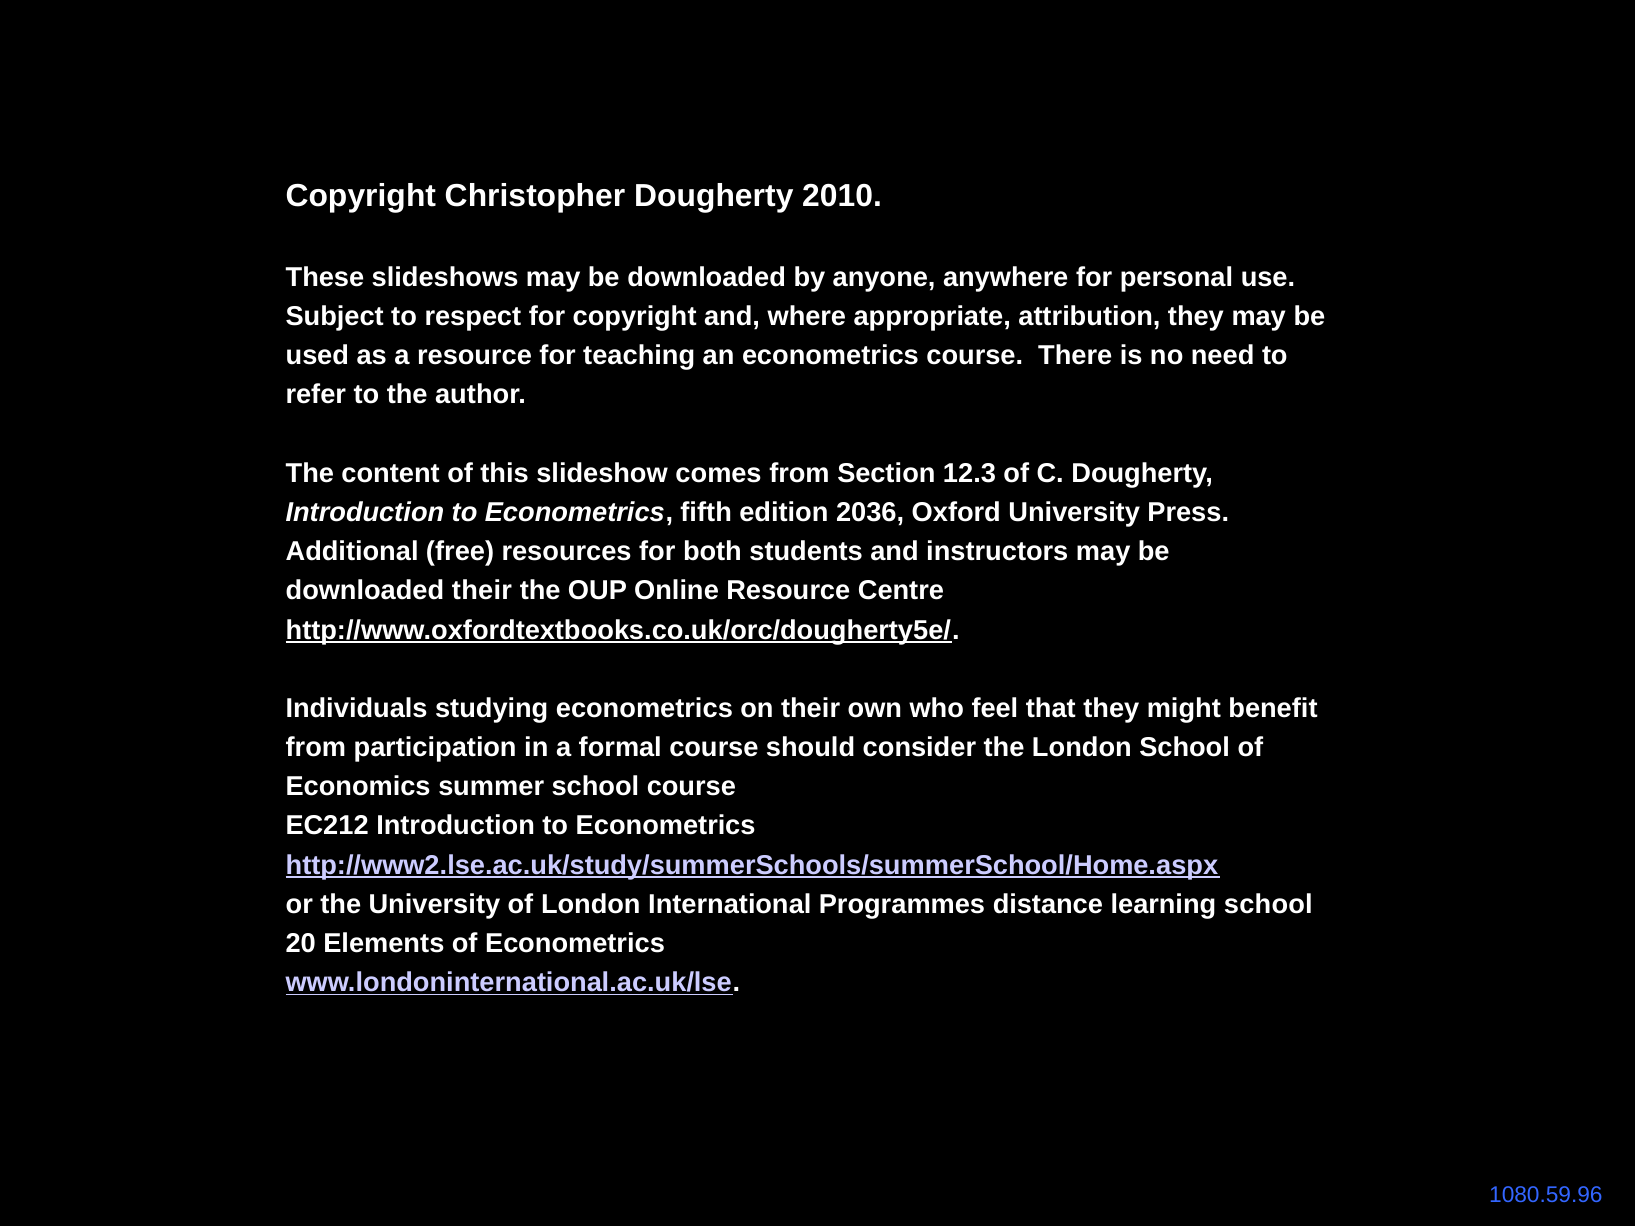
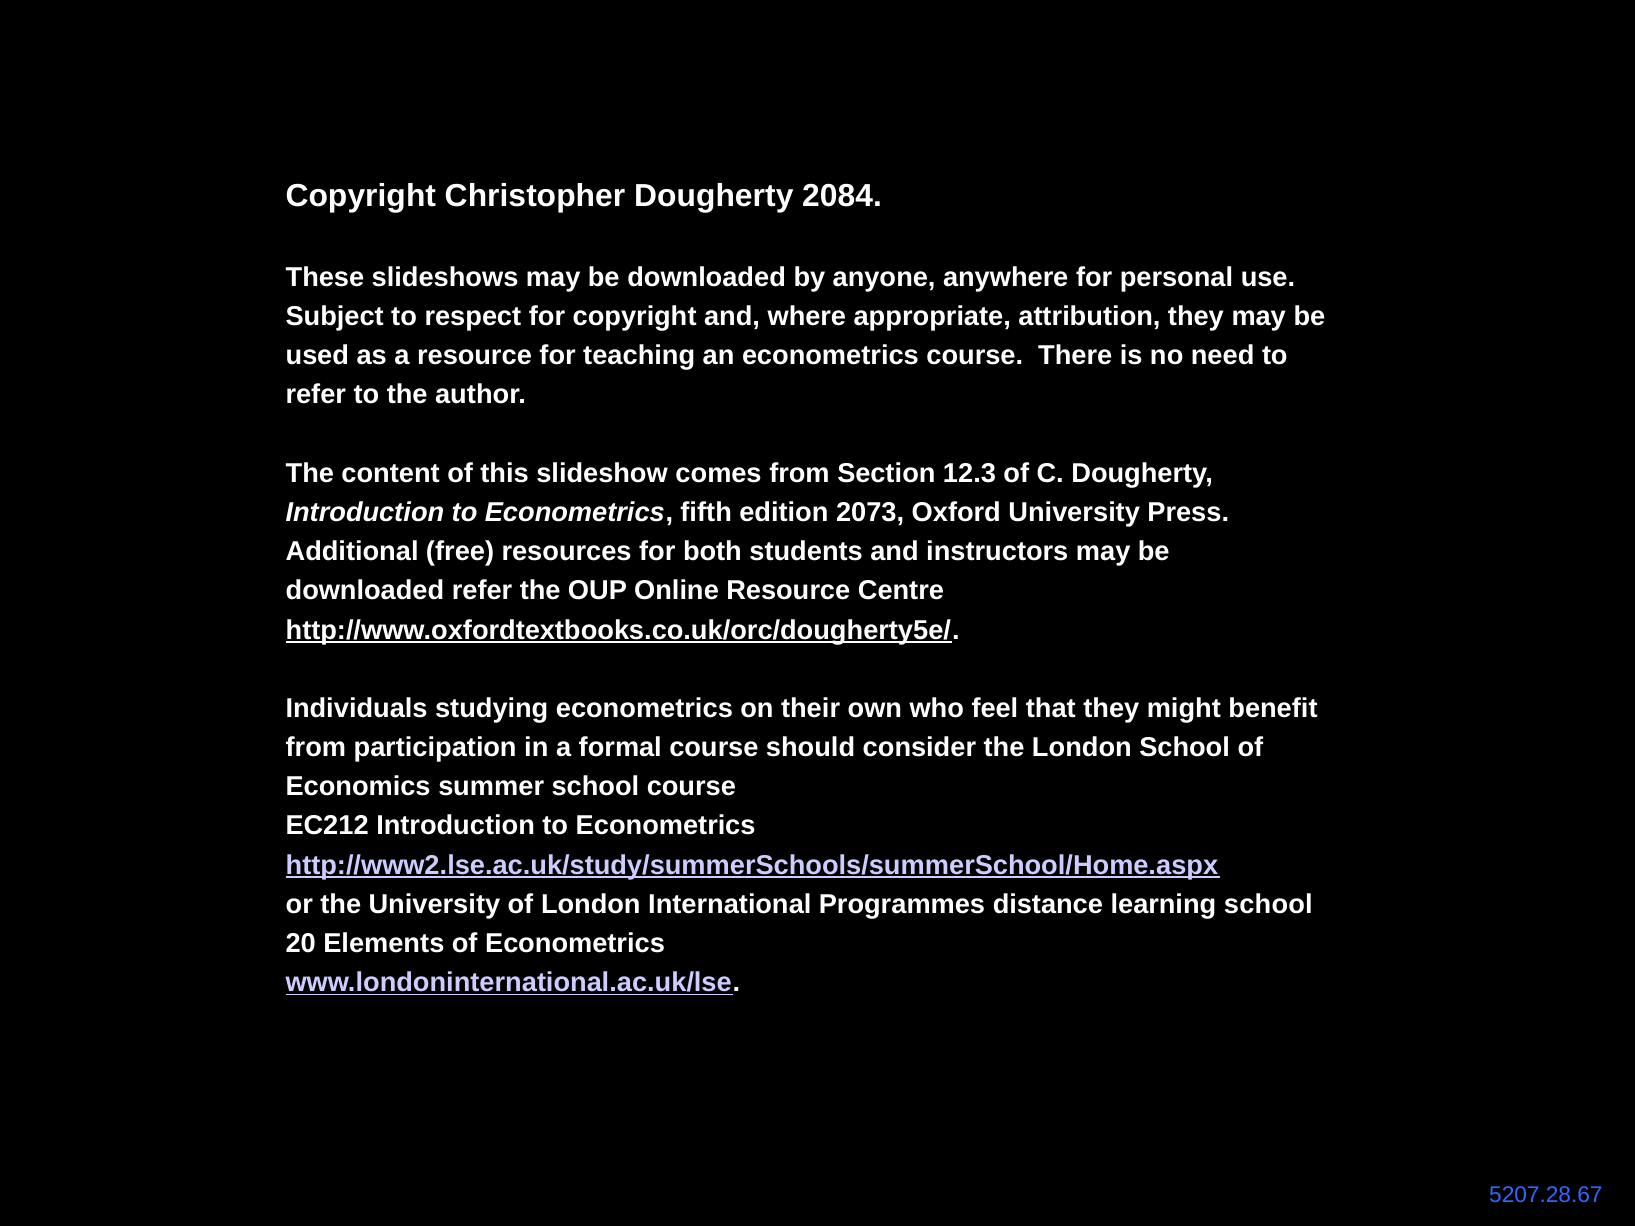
2010: 2010 -> 2084
2036: 2036 -> 2073
downloaded their: their -> refer
1080.59.96: 1080.59.96 -> 5207.28.67
